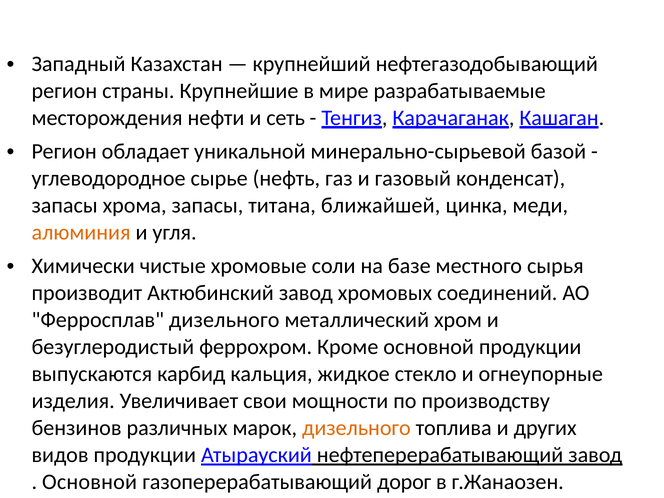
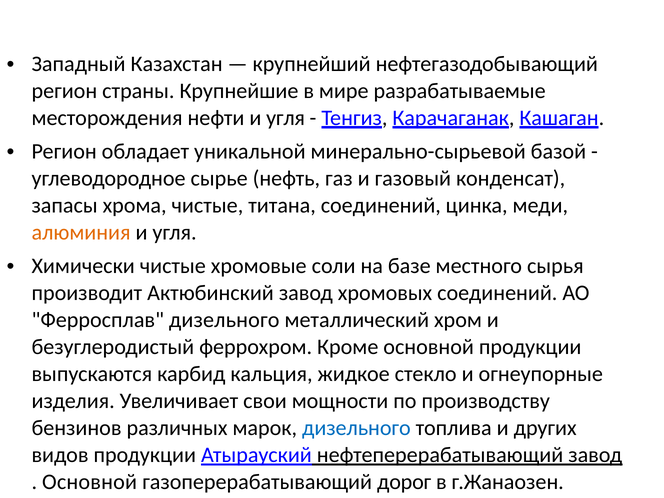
нефти и сеть: сеть -> угля
хрома запасы: запасы -> чистые
титана ближайшей: ближайшей -> соединений
дизельного at (356, 428) colour: orange -> blue
